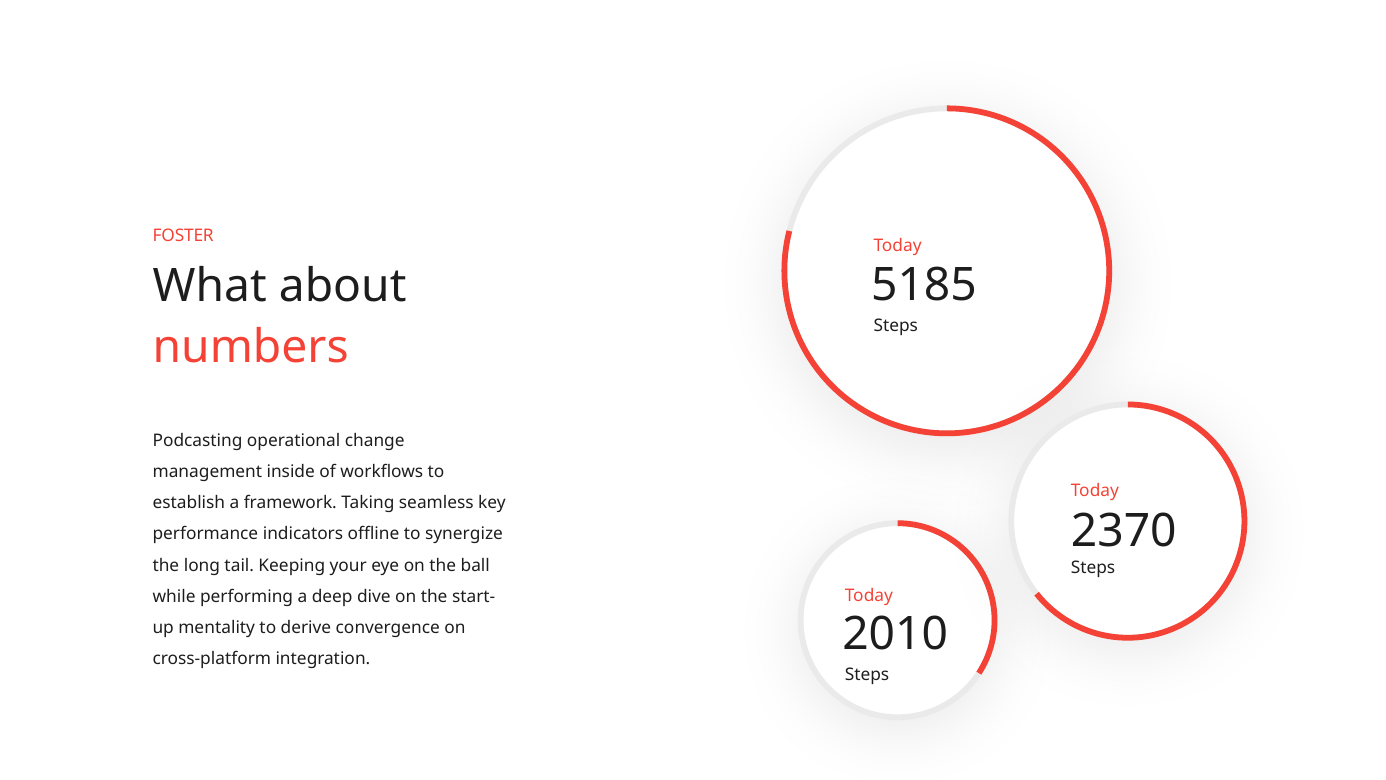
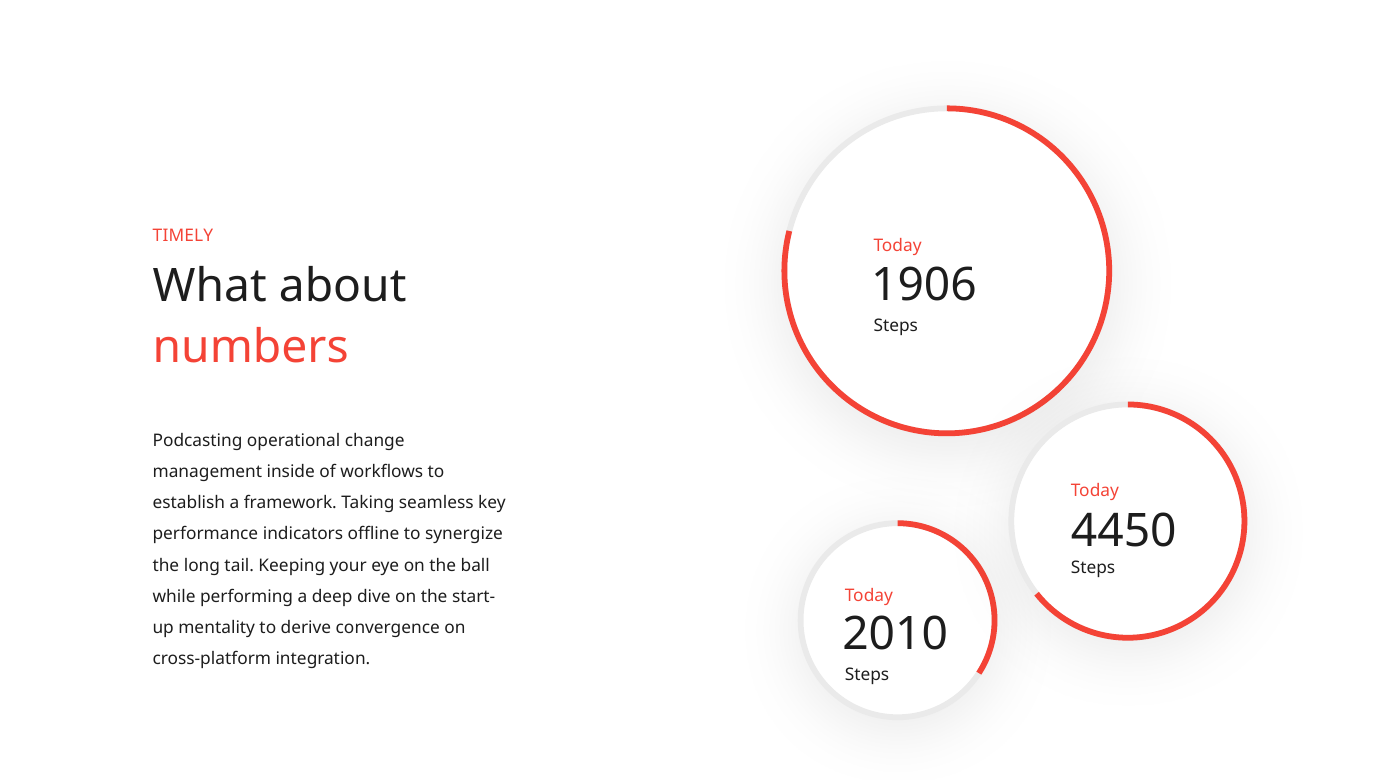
FOSTER: FOSTER -> TIMELY
5185: 5185 -> 1906
2370: 2370 -> 4450
